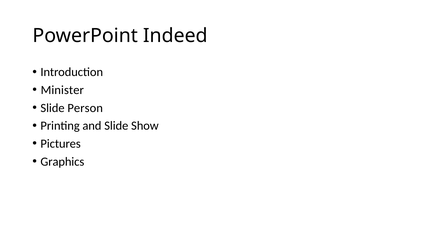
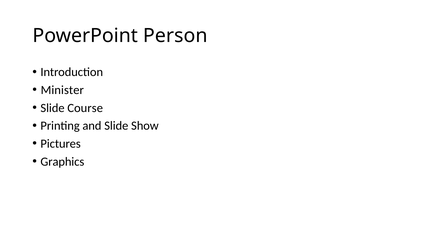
Indeed: Indeed -> Person
Person: Person -> Course
